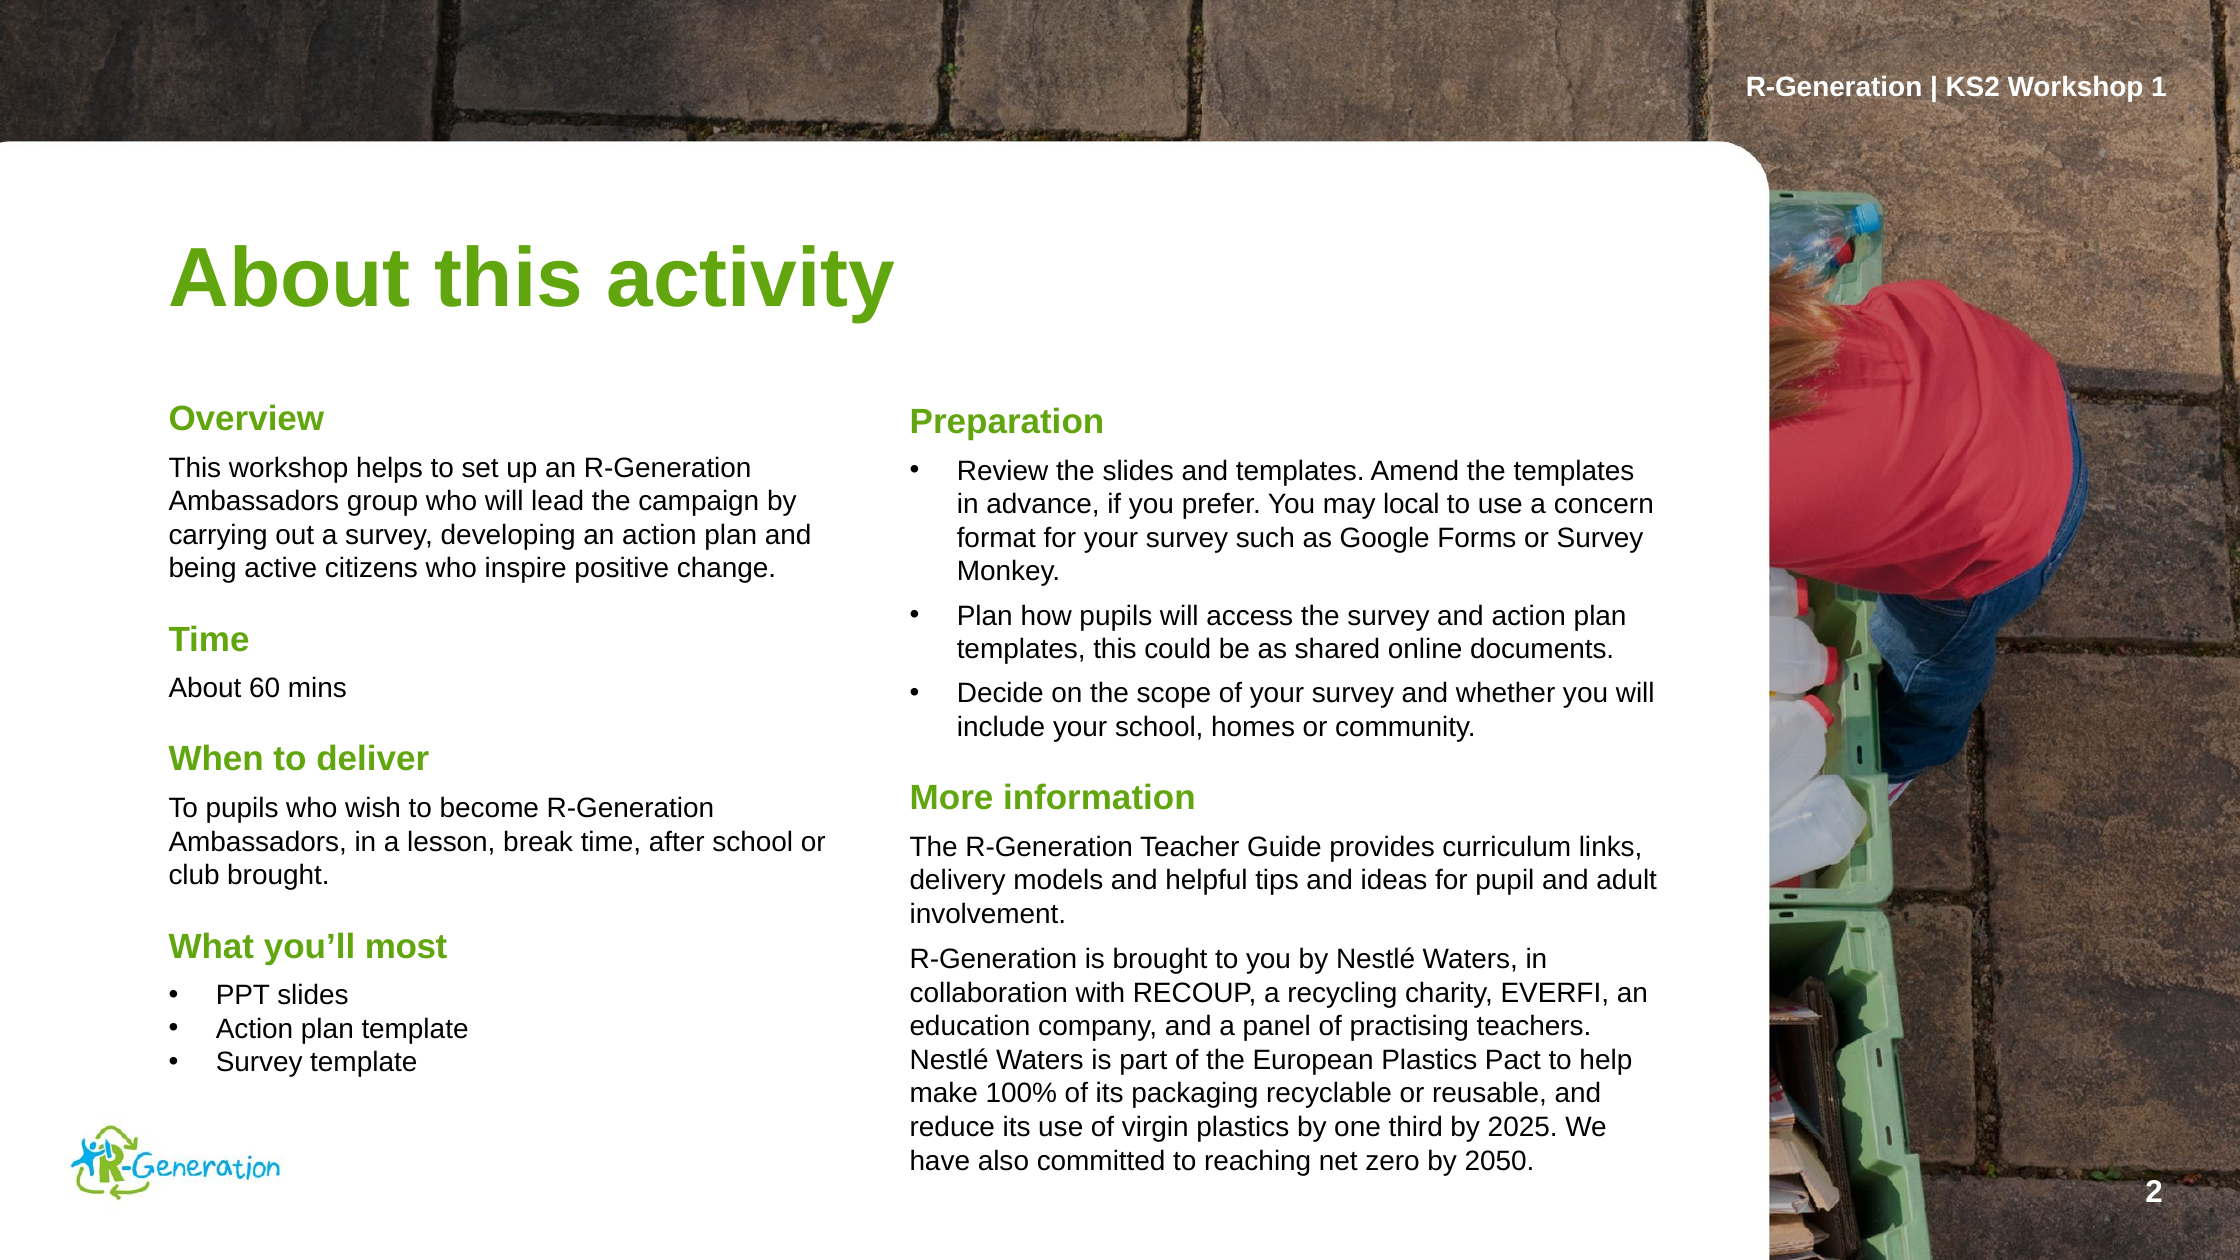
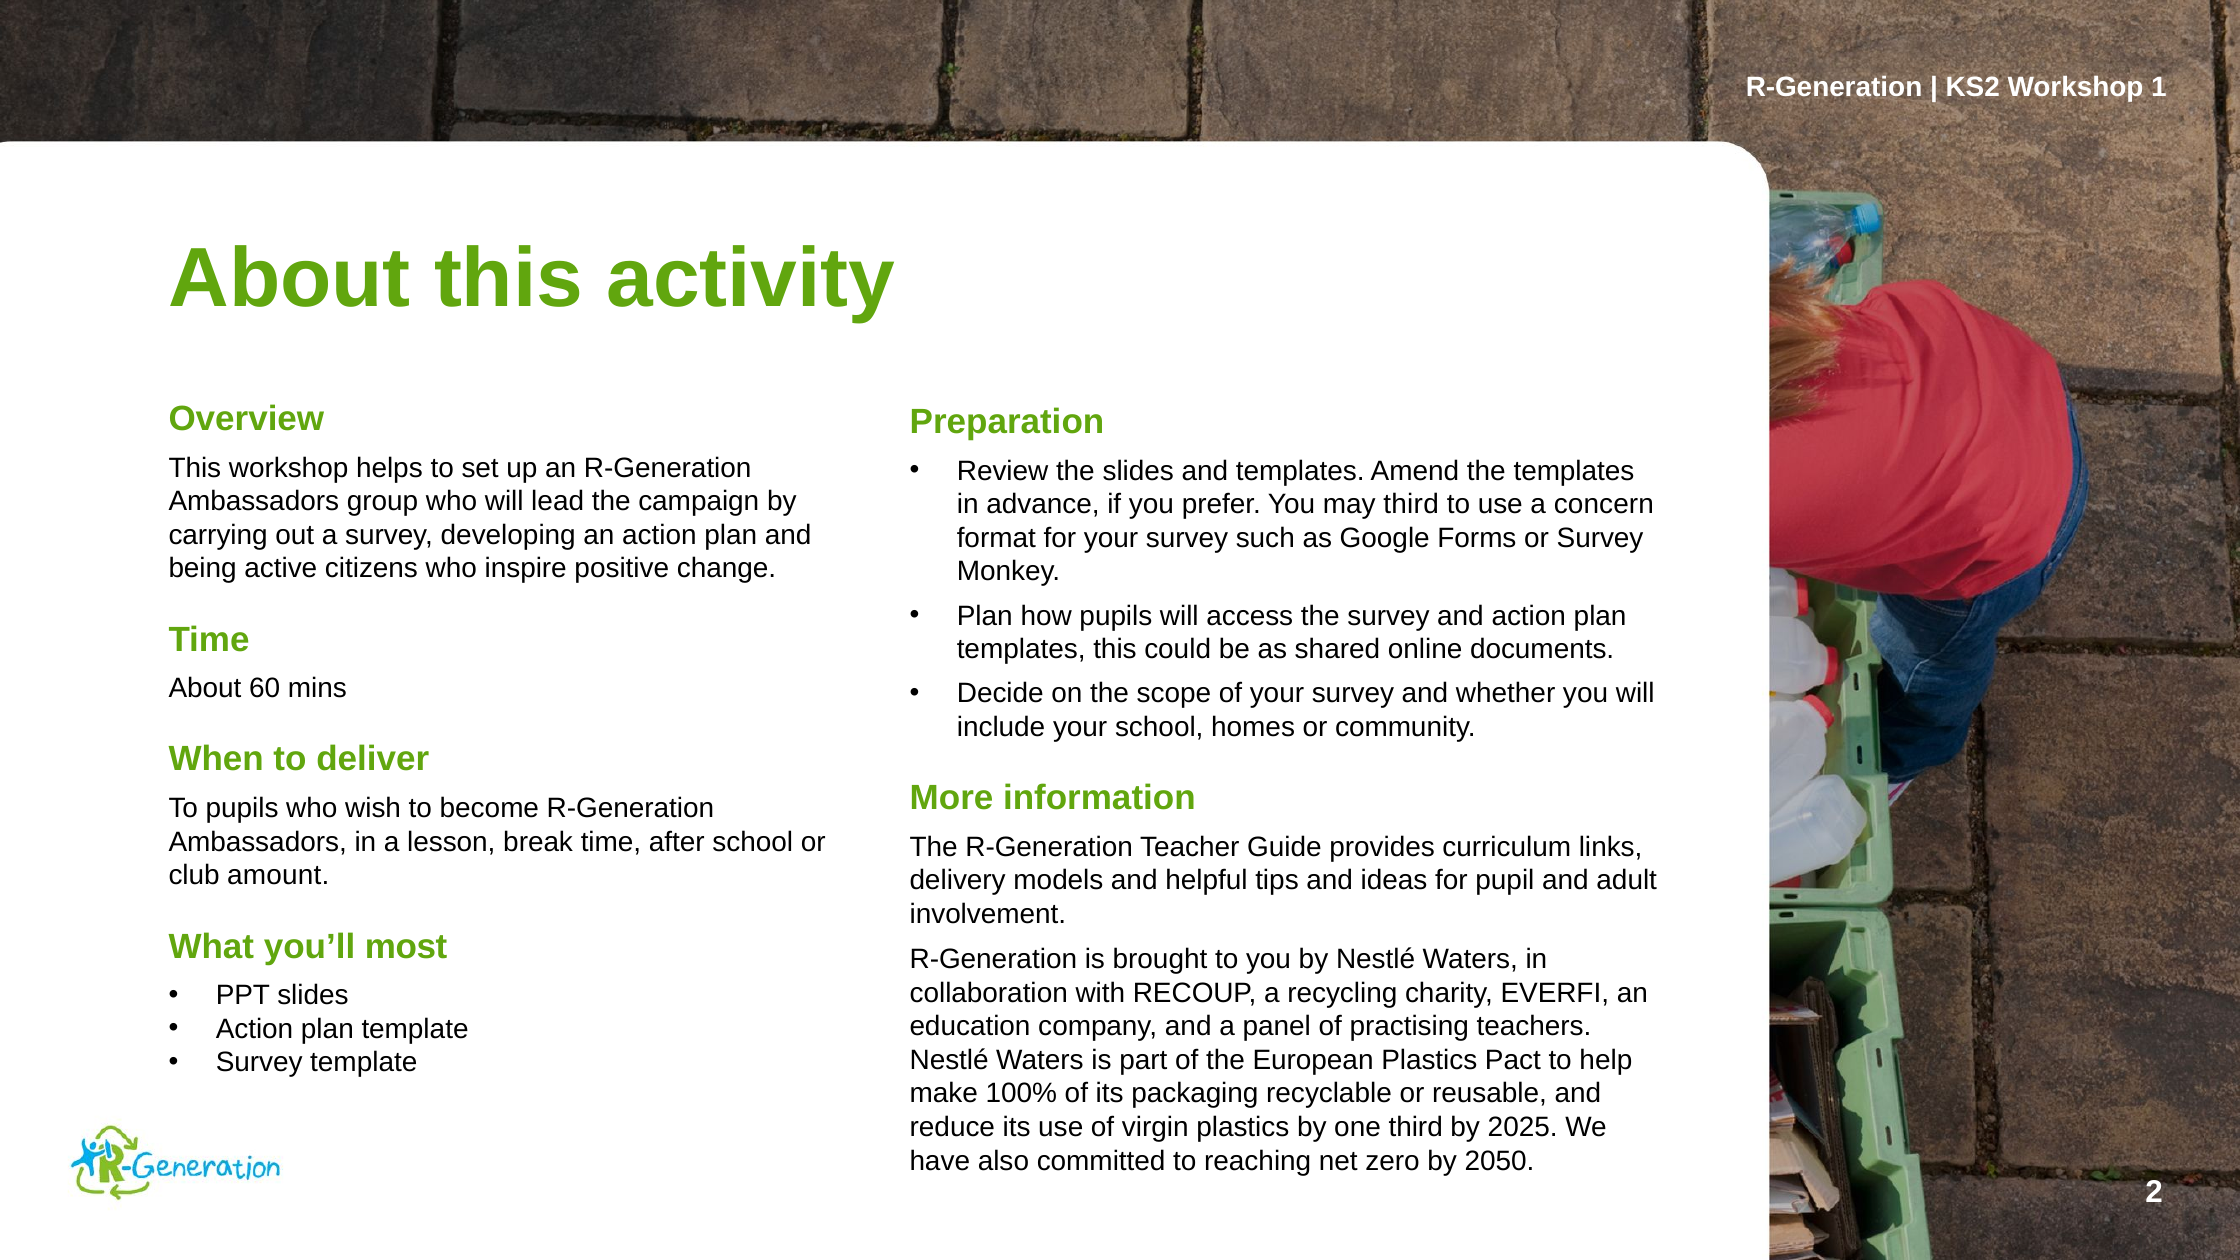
may local: local -> third
club brought: brought -> amount
